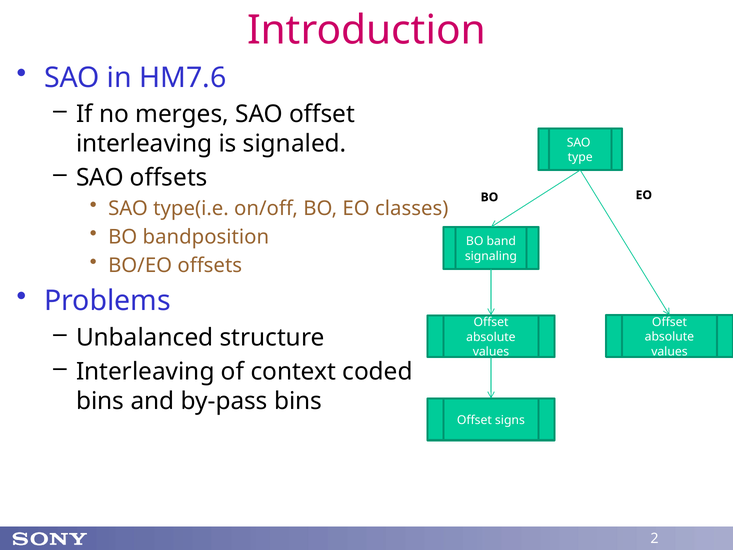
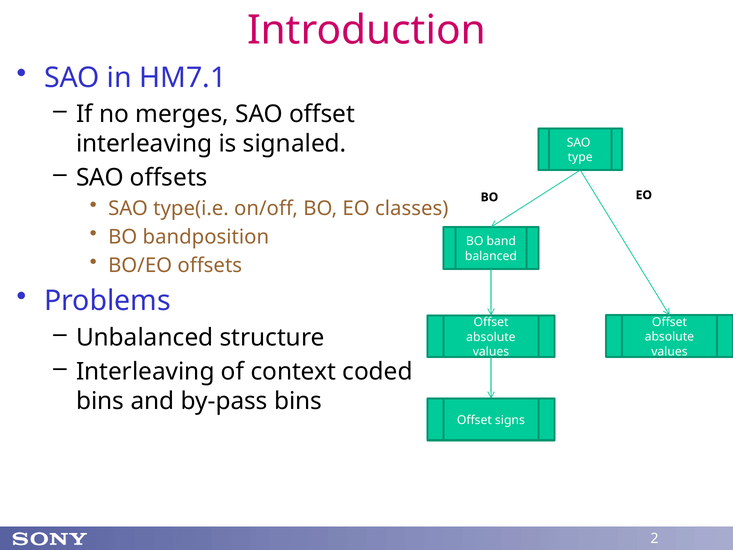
HM7.6: HM7.6 -> HM7.1
signaling: signaling -> balanced
